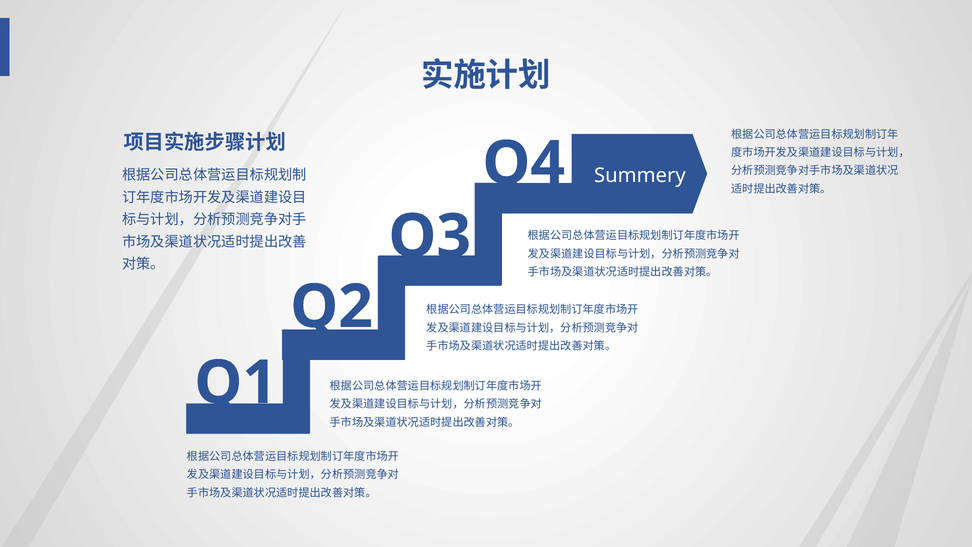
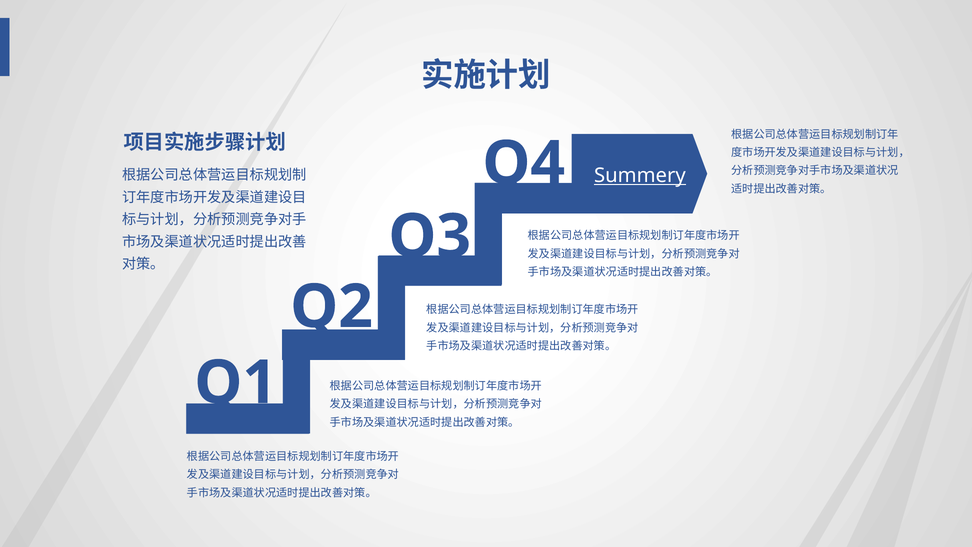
Summery underline: none -> present
